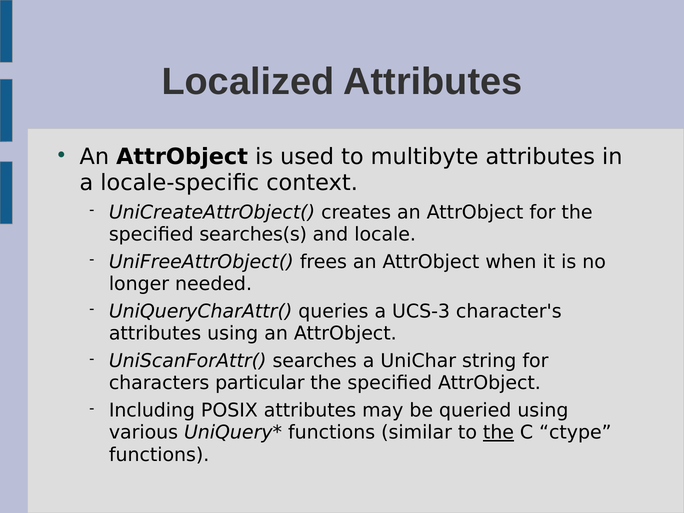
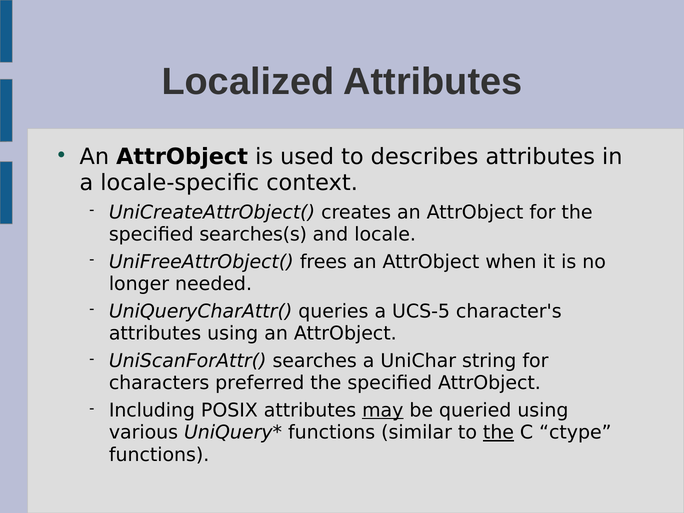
multibyte: multibyte -> describes
UCS-3: UCS-3 -> UCS-5
particular: particular -> preferred
may underline: none -> present
